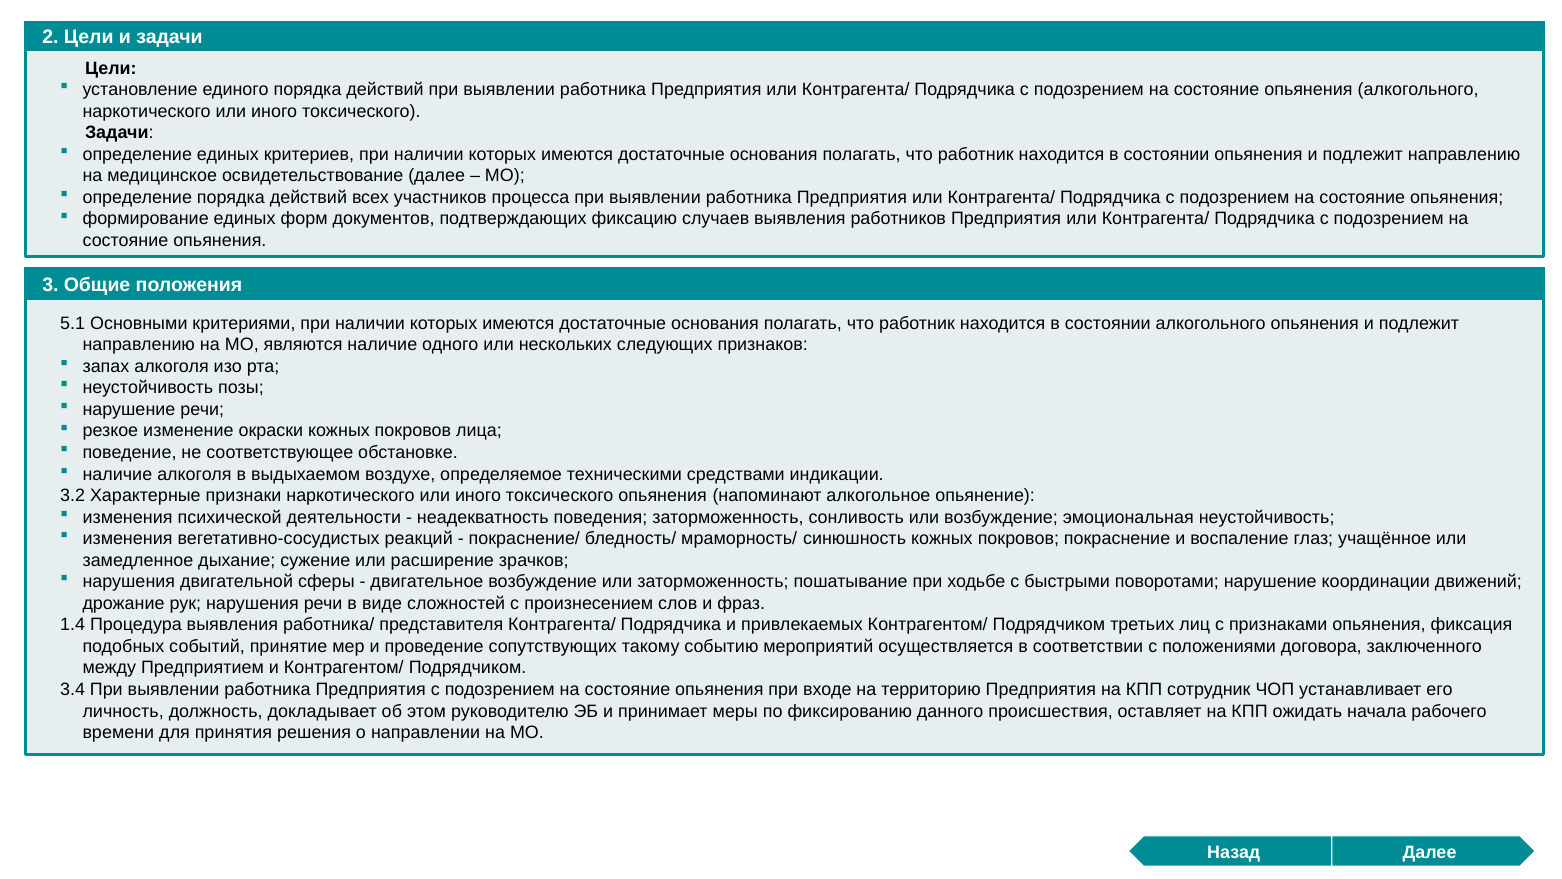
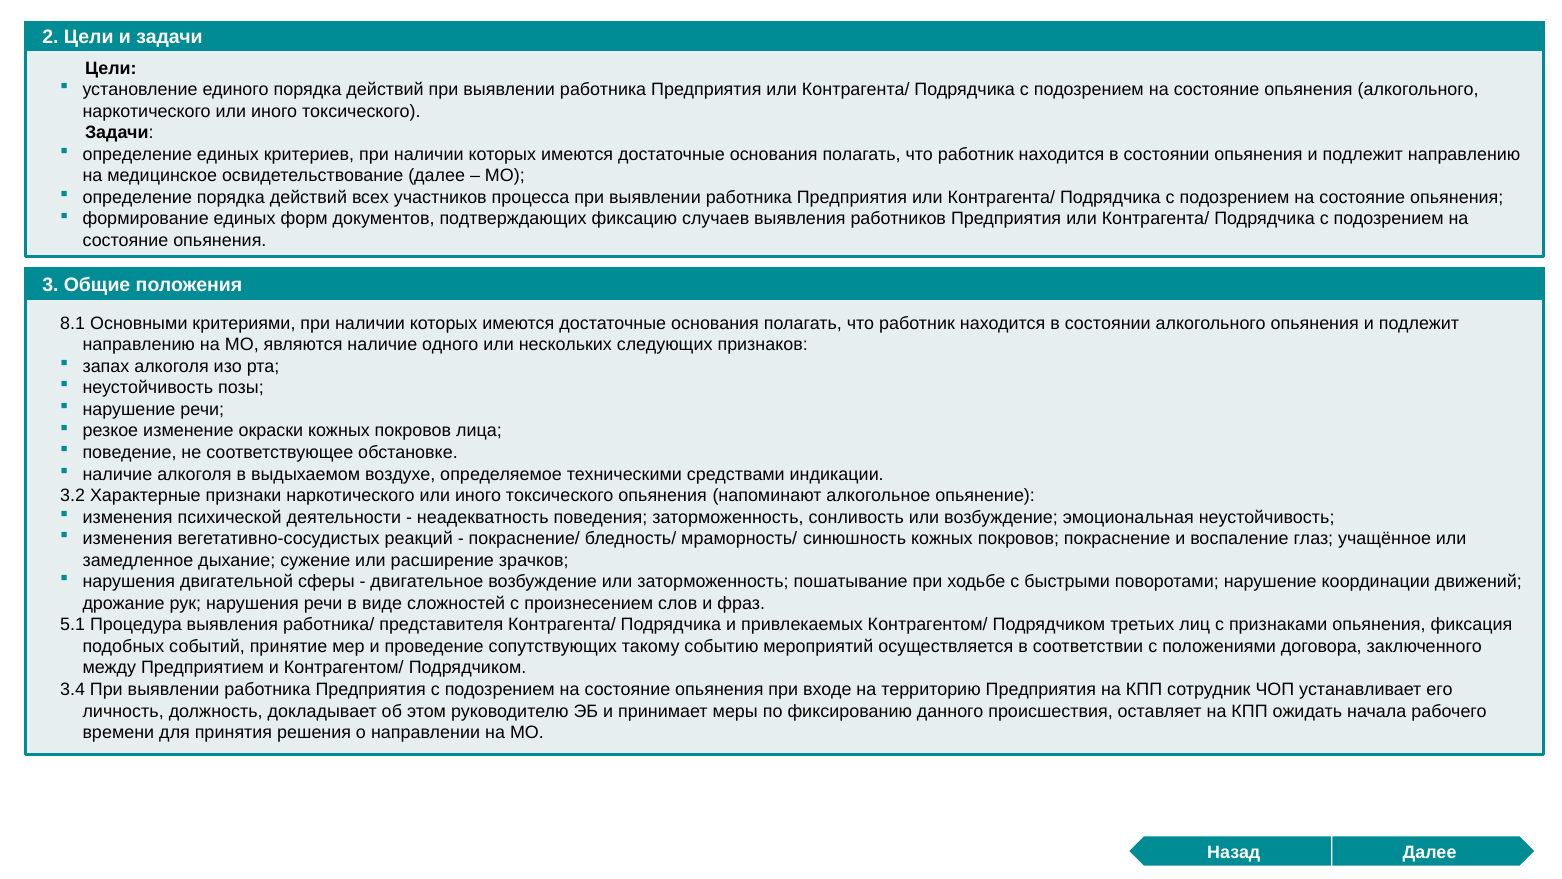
5.1: 5.1 -> 8.1
1.4: 1.4 -> 5.1
